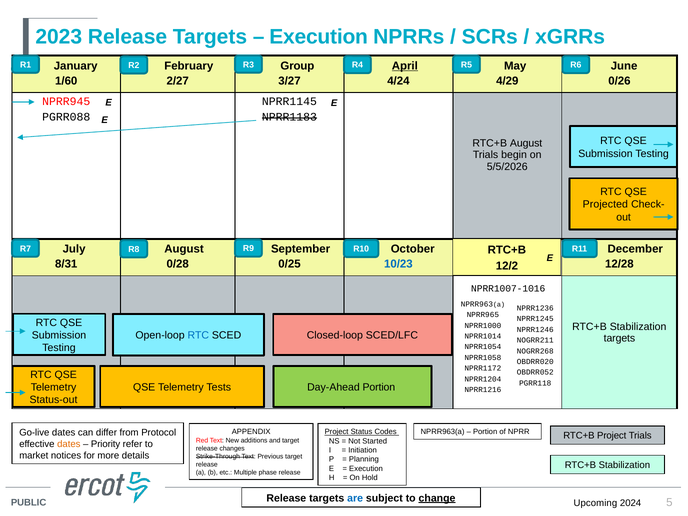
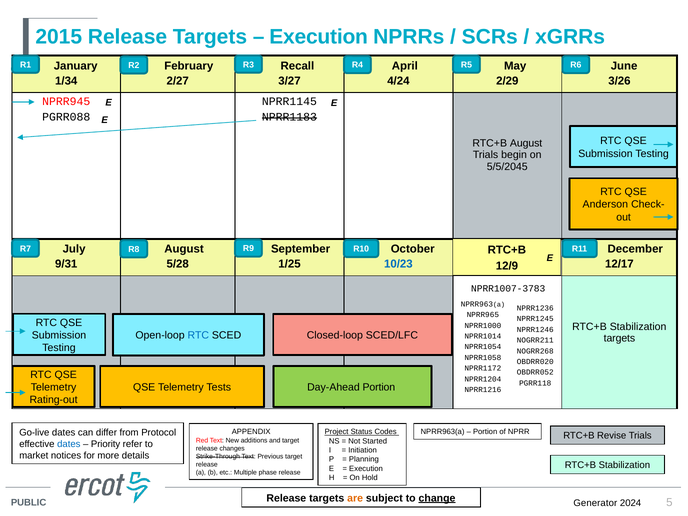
2023: 2023 -> 2015
Group: Group -> Recall
April underline: present -> none
1/60: 1/60 -> 1/34
4/29: 4/29 -> 2/29
0/26: 0/26 -> 3/26
5/5/2026: 5/5/2026 -> 5/5/2045
Projected: Projected -> Anderson
8/31: 8/31 -> 9/31
0/28: 0/28 -> 5/28
0/25: 0/25 -> 1/25
12/28: 12/28 -> 12/17
12/2: 12/2 -> 12/9
NPRR1007-1016: NPRR1007-1016 -> NPRR1007-3783
Status-out: Status-out -> Rating-out
RTC+B Project: Project -> Revise
dates at (69, 444) colour: orange -> blue
are colour: blue -> orange
Upcoming: Upcoming -> Generator
